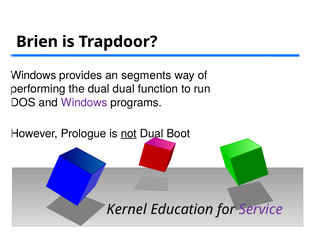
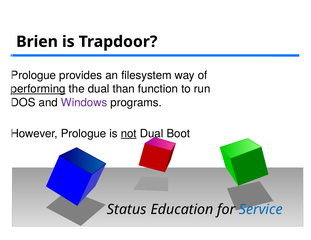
Windows at (33, 75): Windows -> Prologue
segments: segments -> filesystem
performing underline: none -> present
dual dual: dual -> than
Kernel: Kernel -> Status
Service colour: purple -> blue
